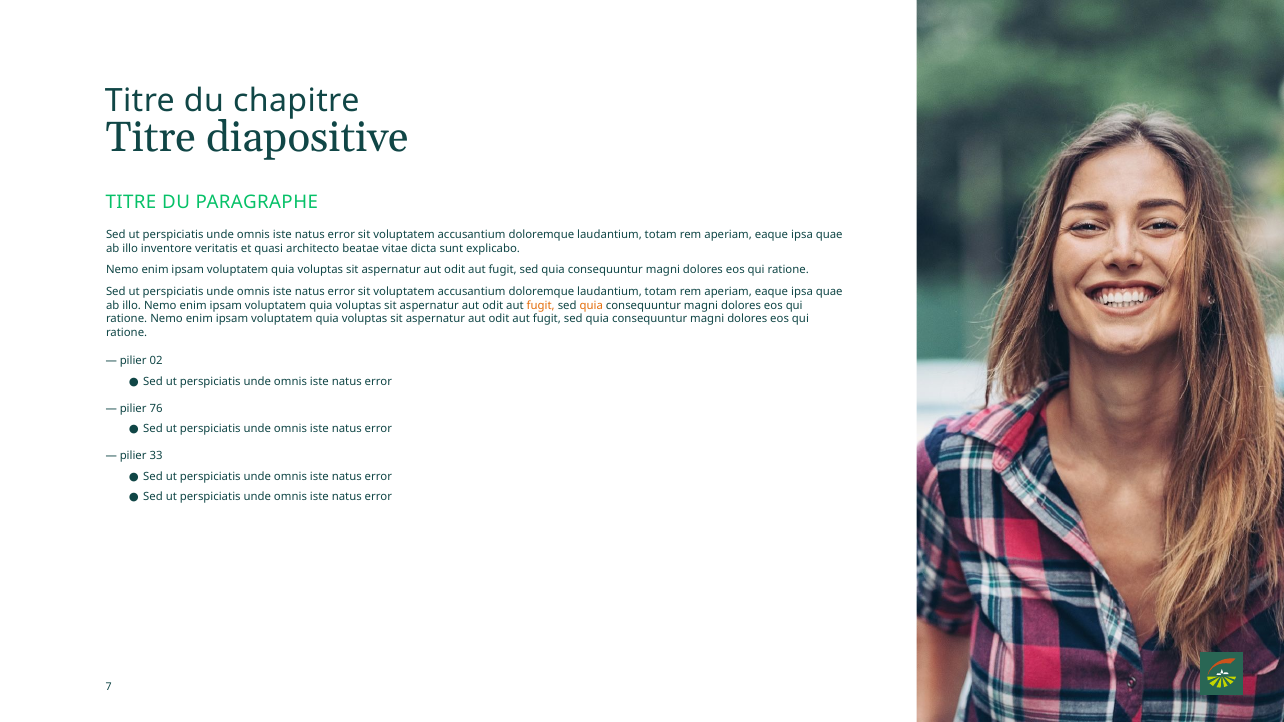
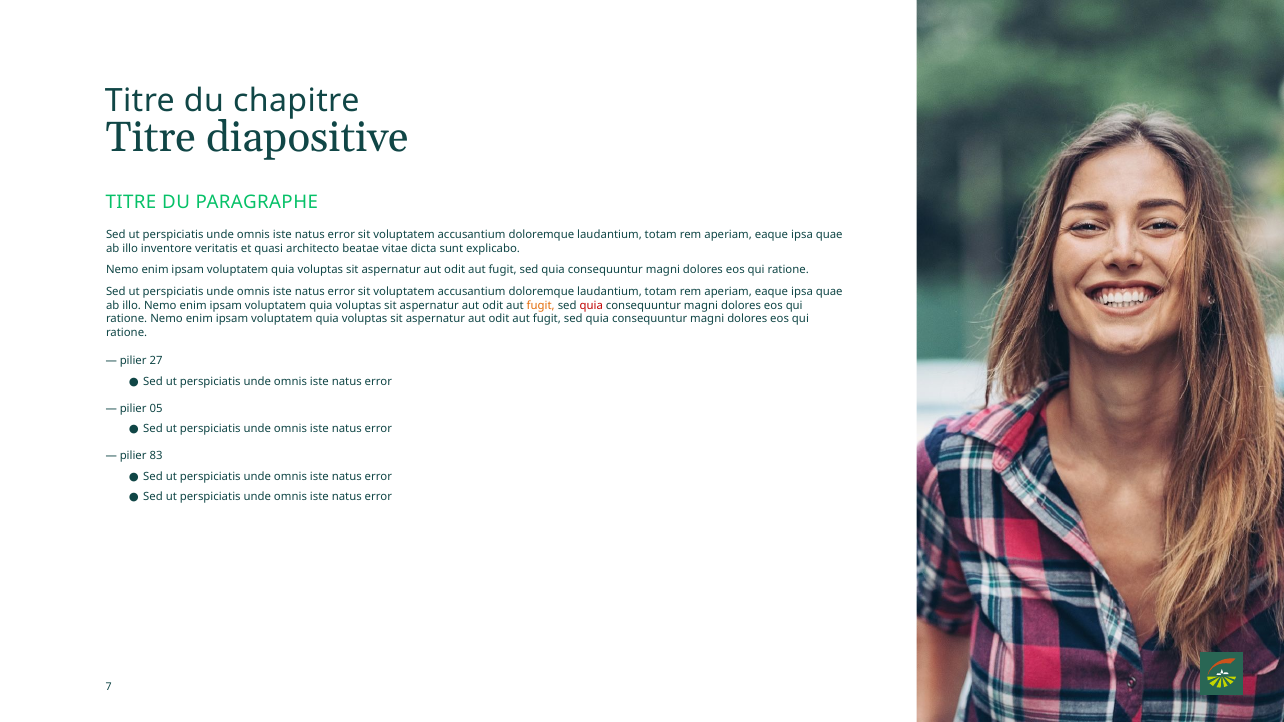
quia at (591, 306) colour: orange -> red
02: 02 -> 27
76: 76 -> 05
33: 33 -> 83
